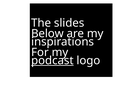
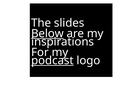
Below underline: none -> present
